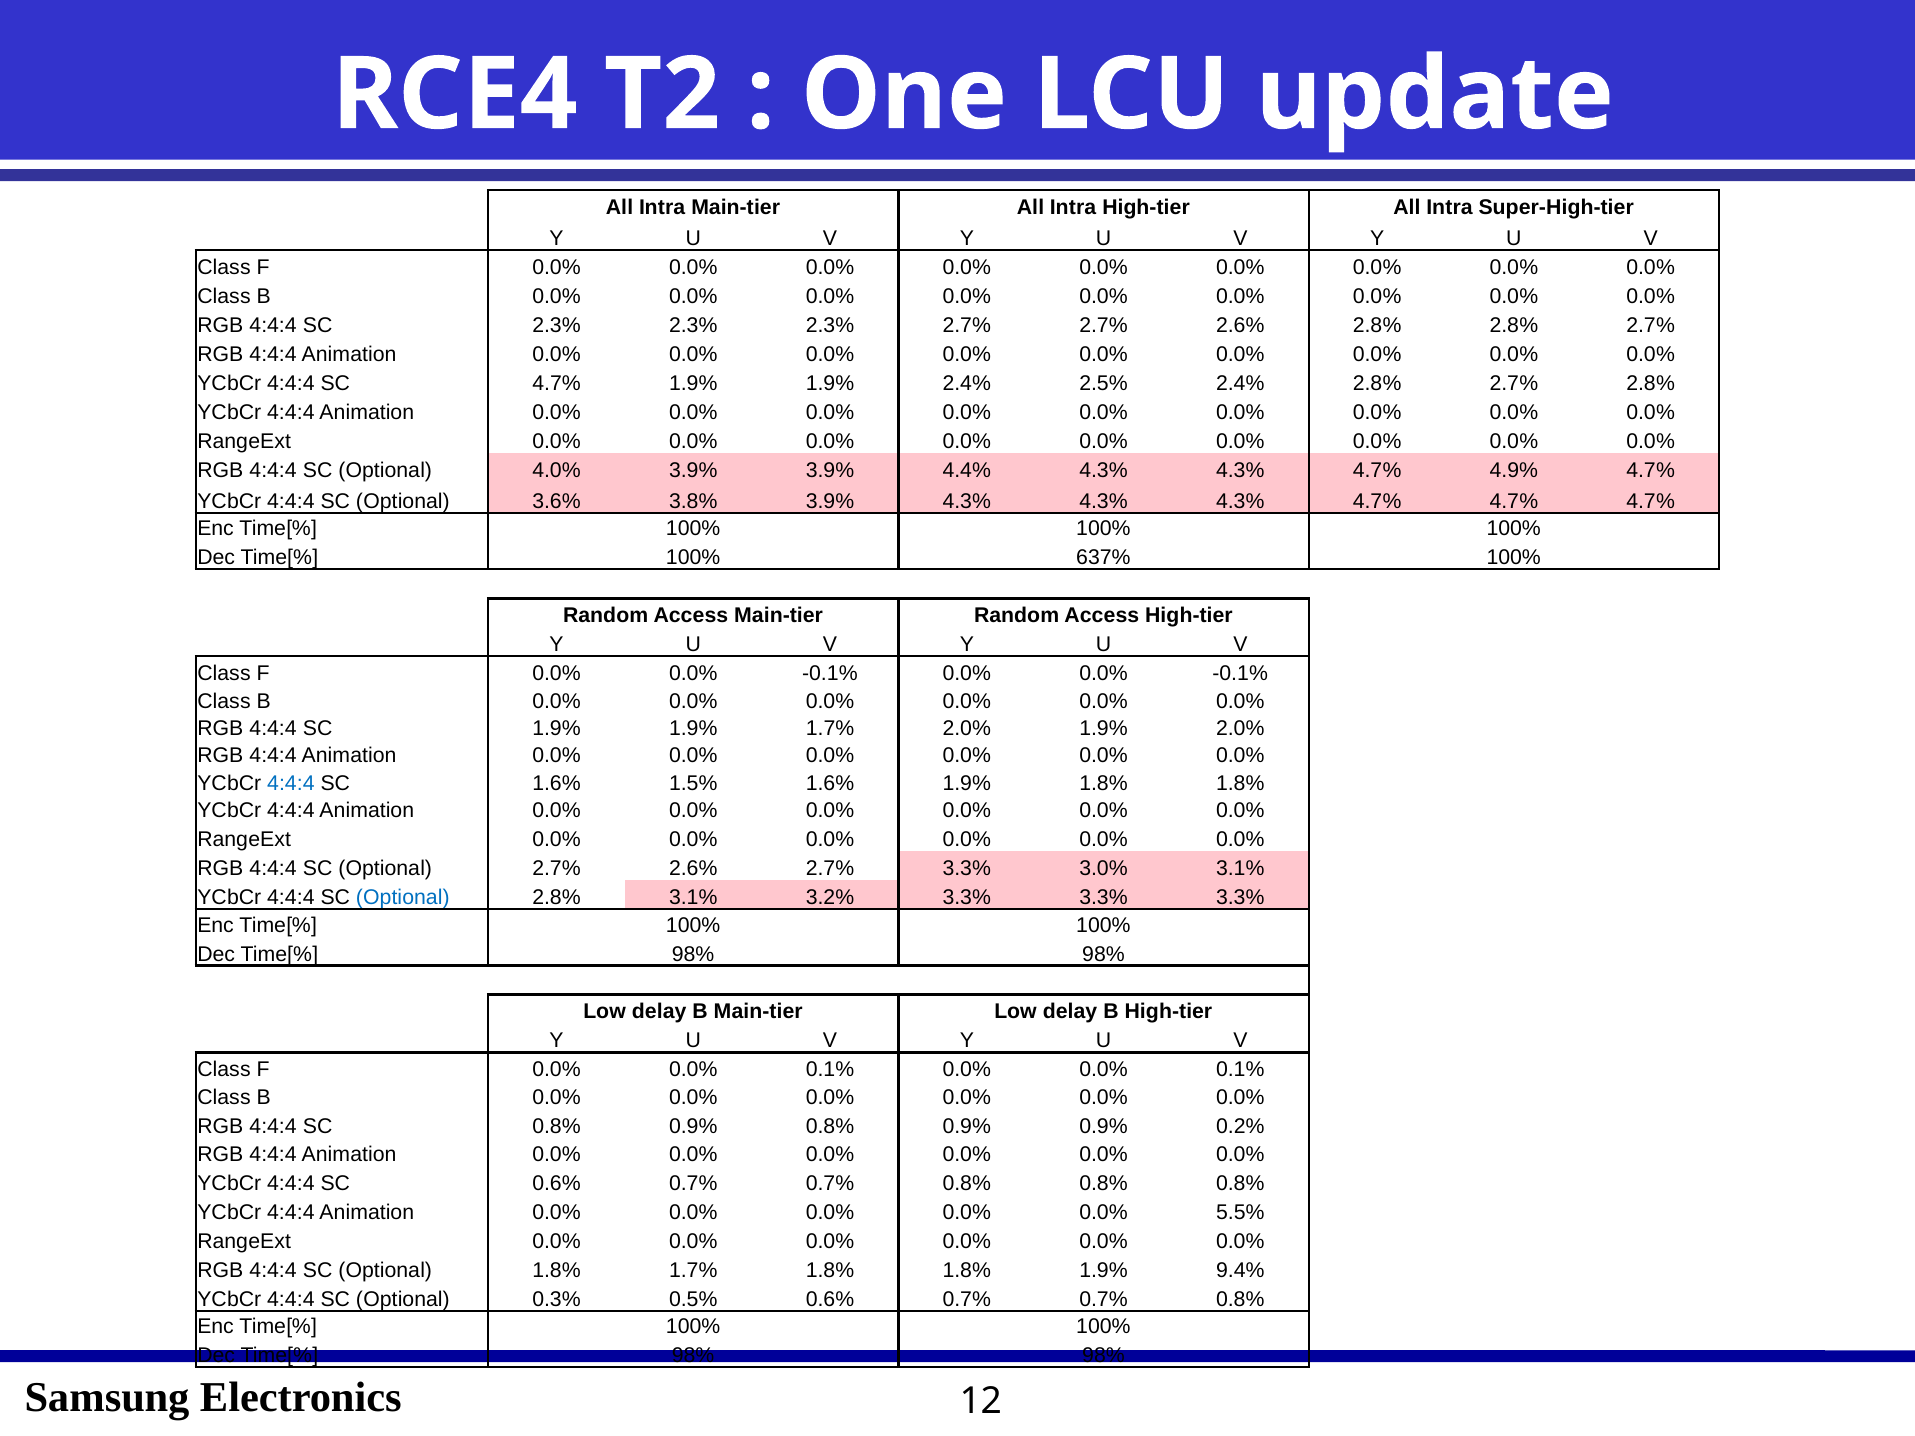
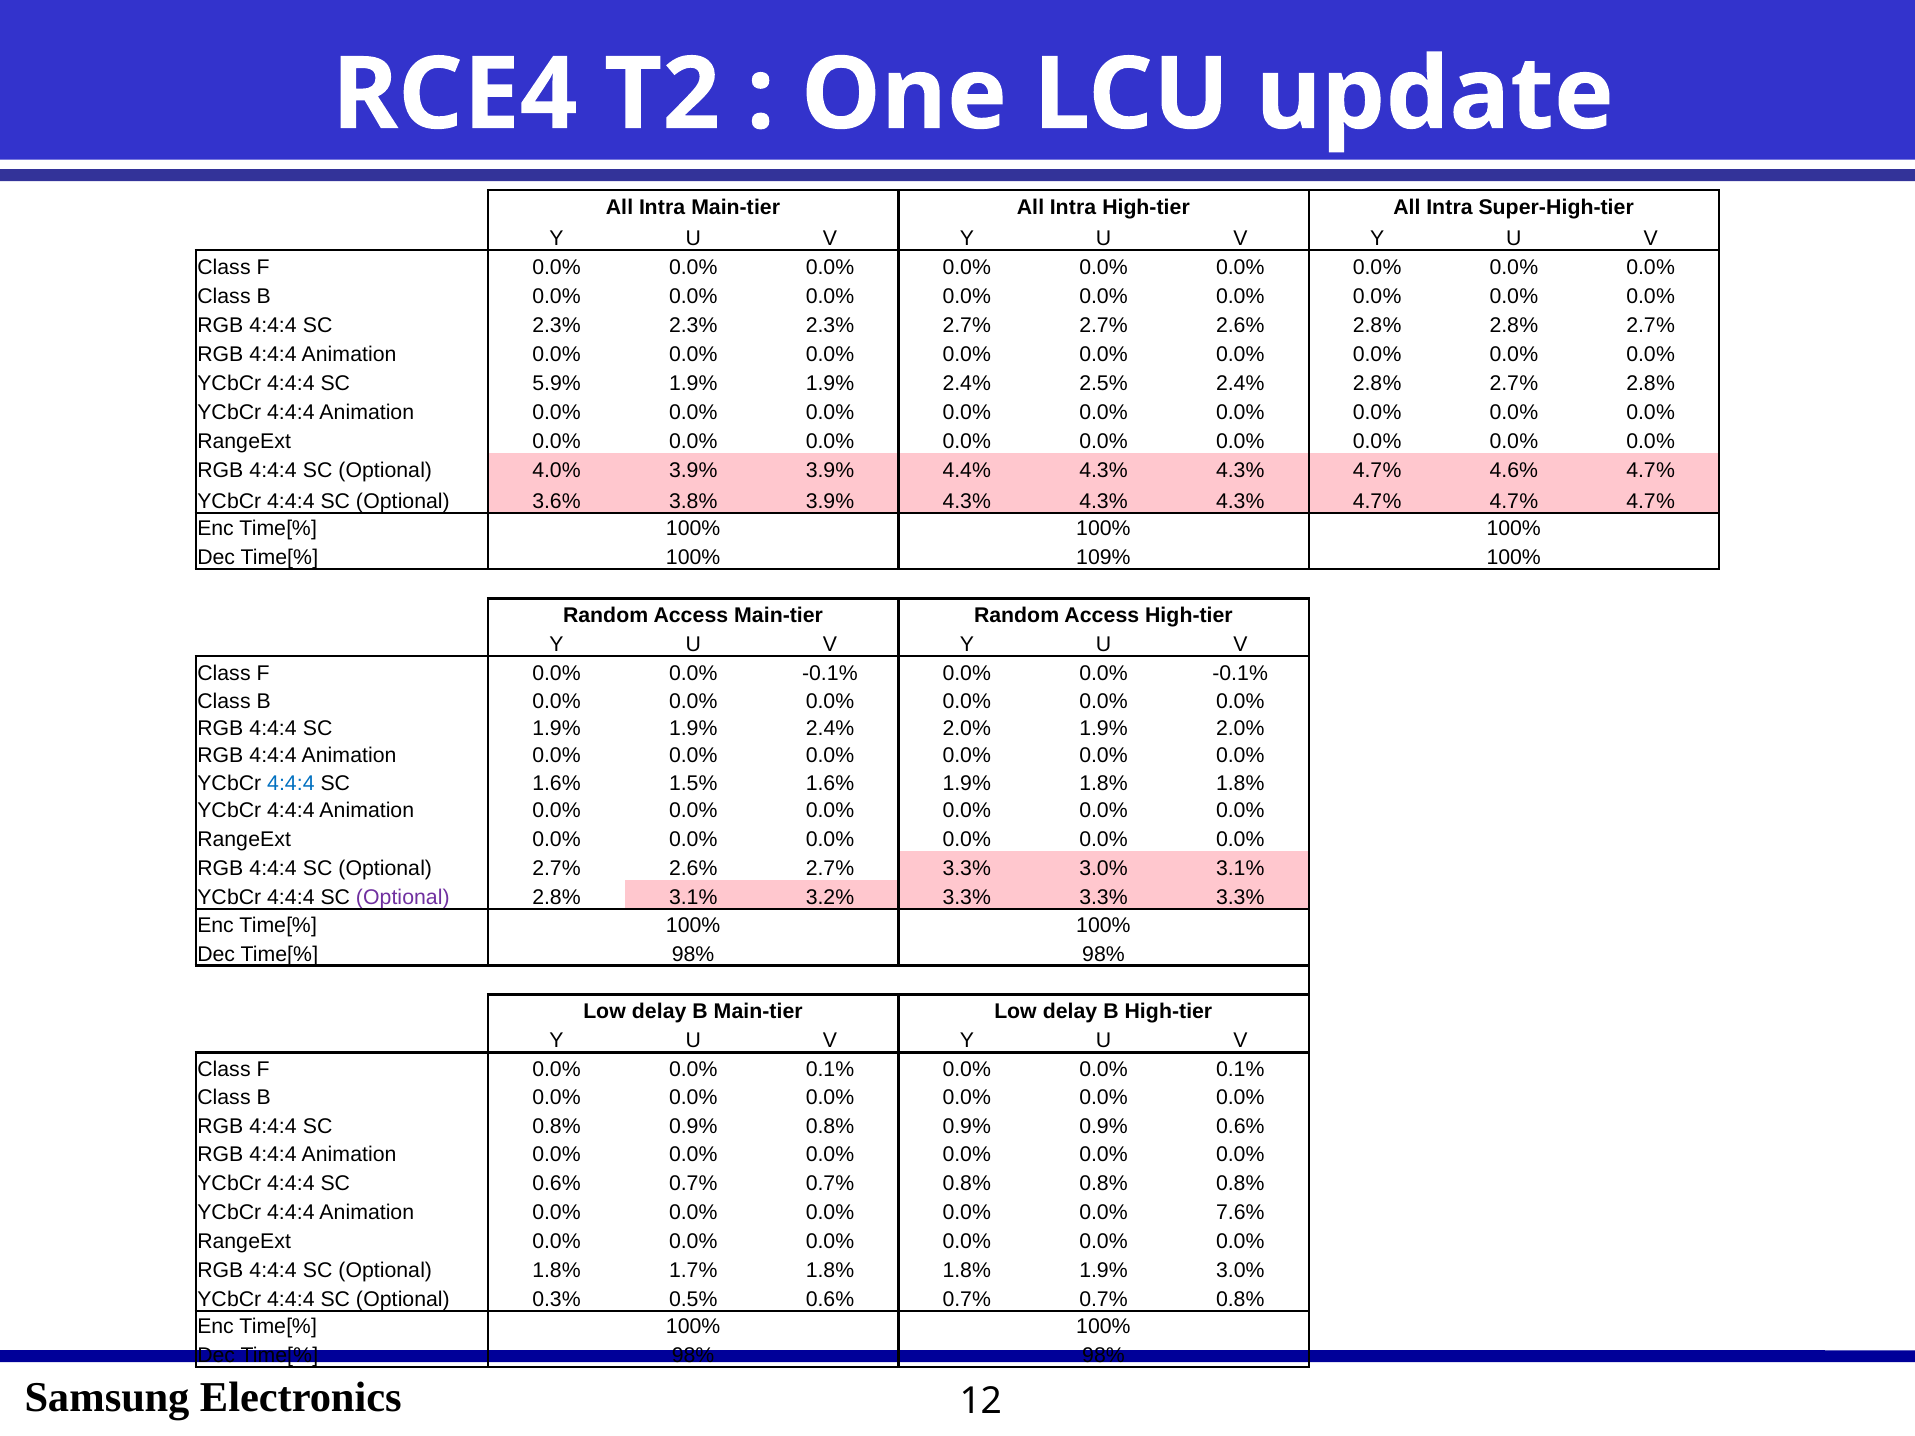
SC 4.7%: 4.7% -> 5.9%
4.9%: 4.9% -> 4.6%
637%: 637% -> 109%
SC 1.9% 1.9% 1.7%: 1.7% -> 2.4%
Optional at (403, 898) colour: blue -> purple
0.9% 0.2%: 0.2% -> 0.6%
5.5%: 5.5% -> 7.6%
1.9% 9.4%: 9.4% -> 3.0%
